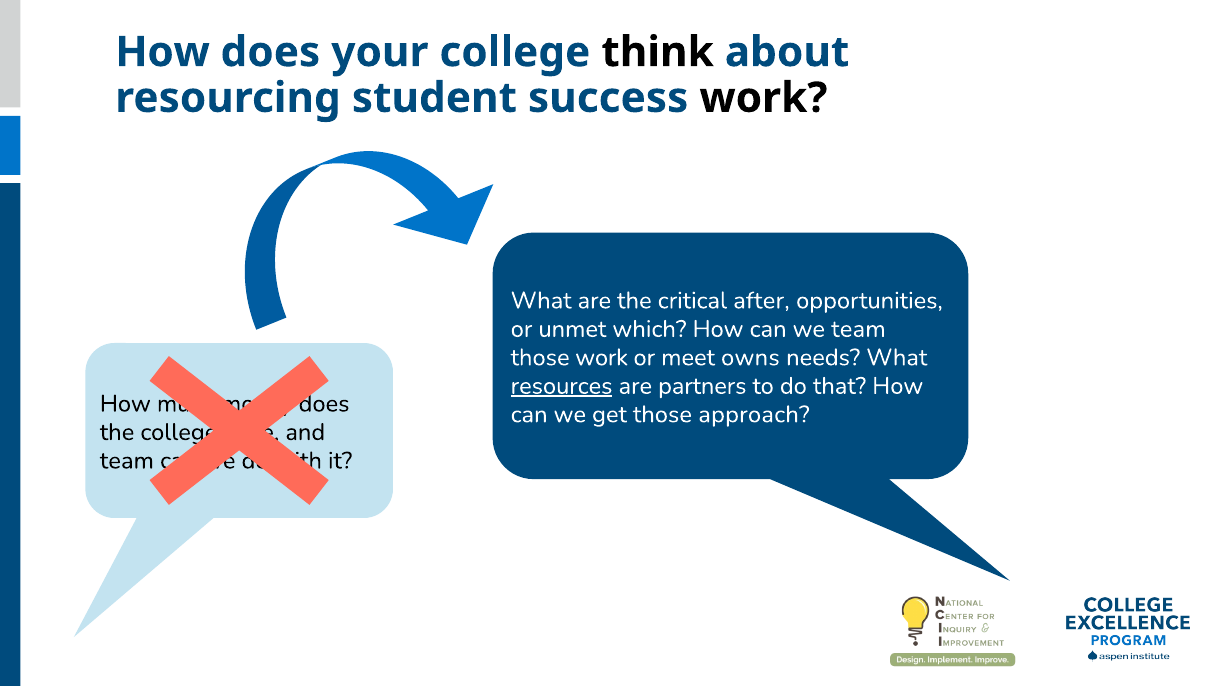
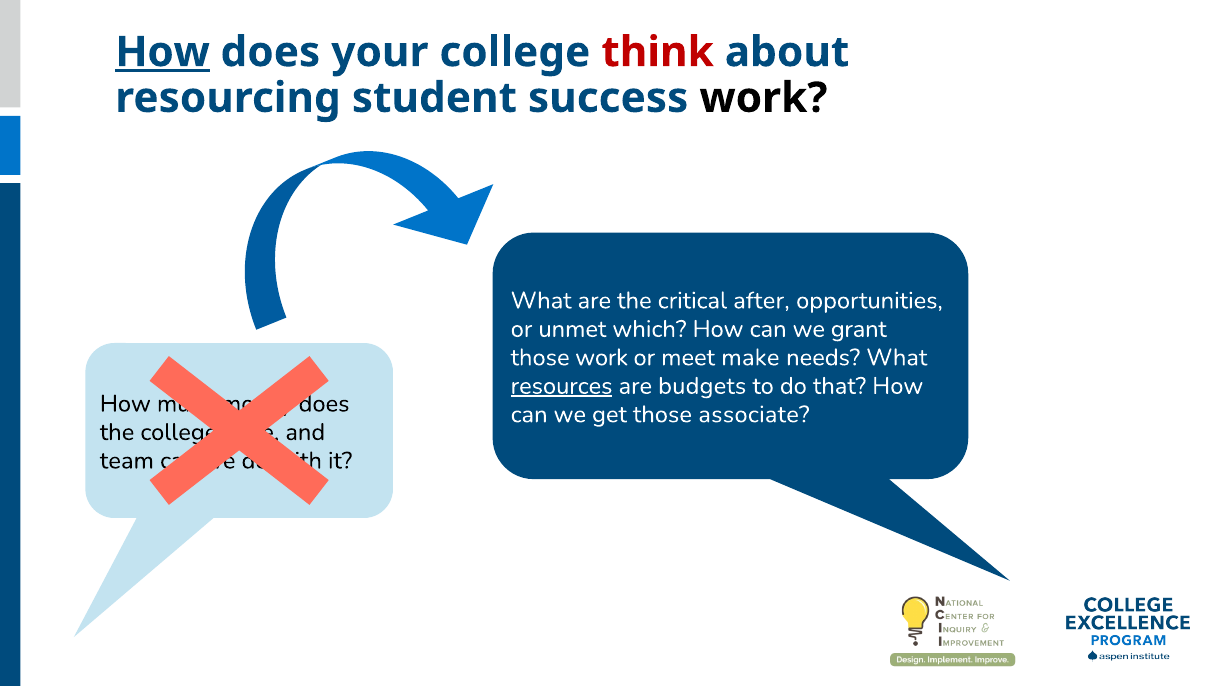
How at (163, 52) underline: none -> present
think colour: black -> red
we team: team -> grant
owns: owns -> make
partners: partners -> budgets
approach: approach -> associate
